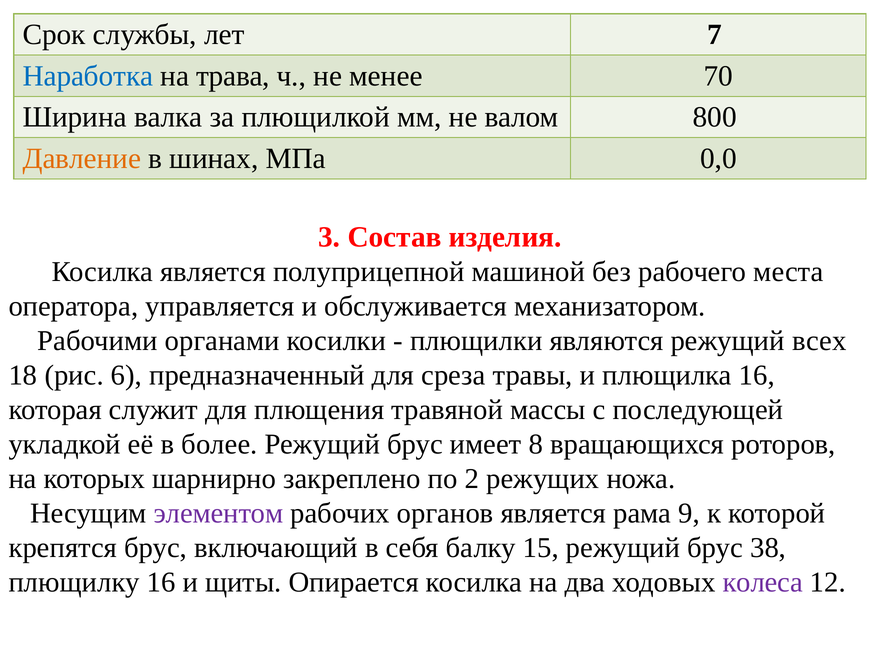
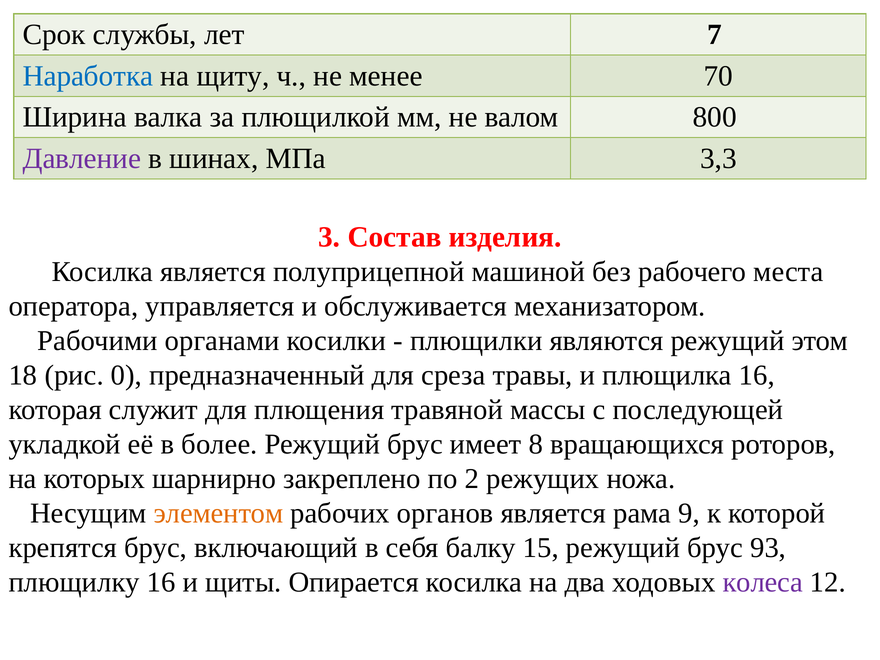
трава: трава -> щиту
Давление colour: orange -> purple
0,0: 0,0 -> 3,3
всех: всех -> этом
6: 6 -> 0
элементом colour: purple -> orange
38: 38 -> 93
